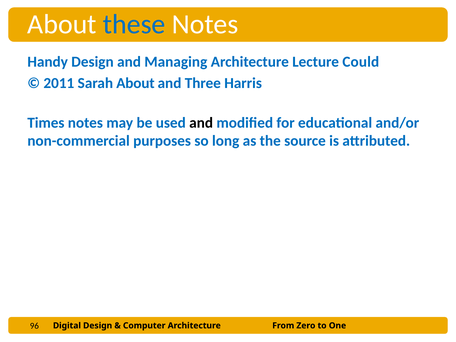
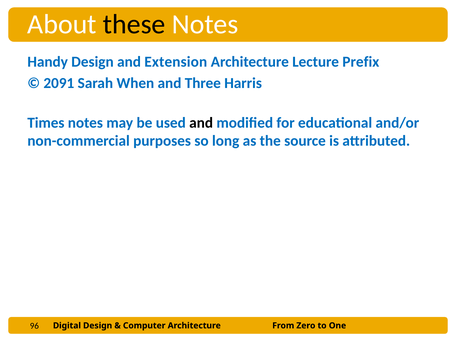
these colour: blue -> black
Managing: Managing -> Extension
Could: Could -> Prefix
2011: 2011 -> 2091
Sarah About: About -> When
